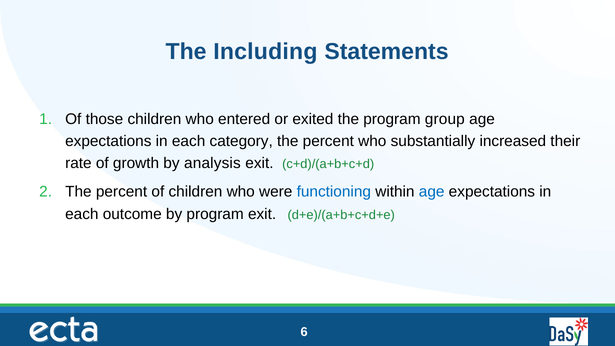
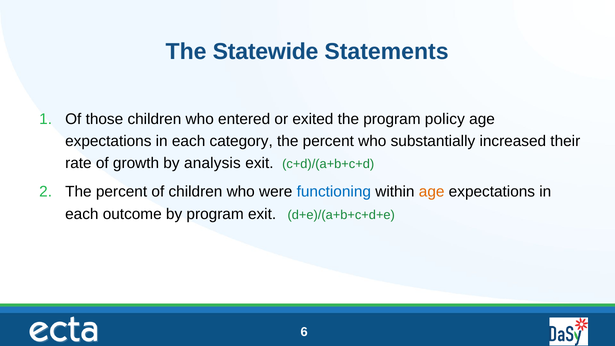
Including: Including -> Statewide
group: group -> policy
age at (432, 192) colour: blue -> orange
